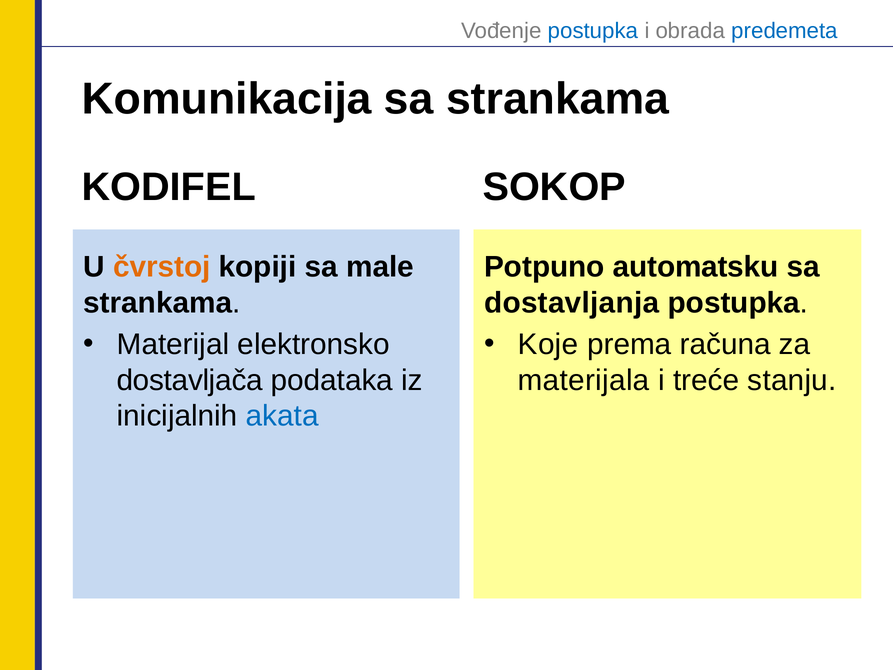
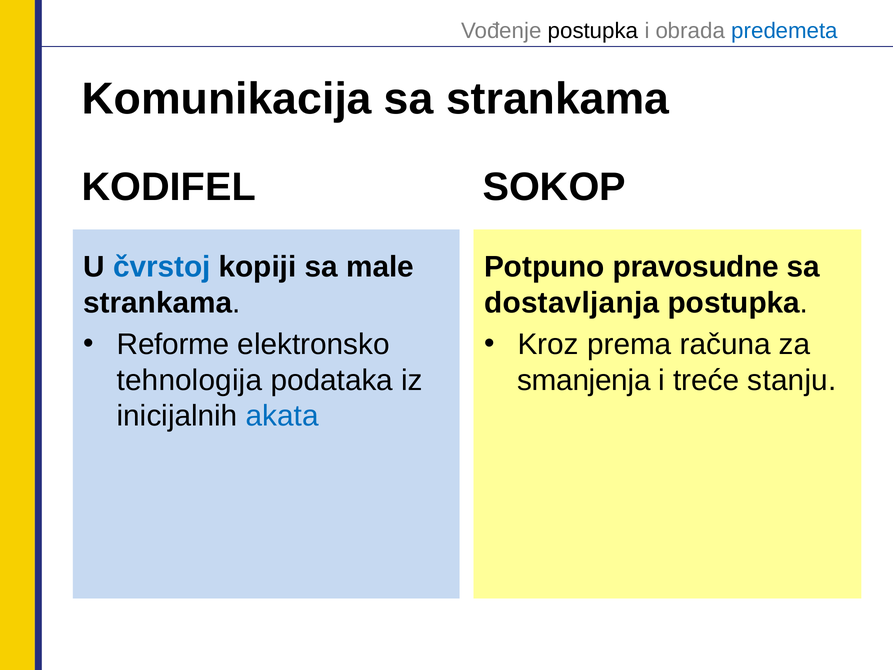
postupka at (593, 31) colour: blue -> black
čvrstoj colour: orange -> blue
automatsku: automatsku -> pravosudne
Materijal: Materijal -> Reforme
Koje: Koje -> Kroz
dostavljača: dostavljača -> tehnologija
materijala: materijala -> smanjenja
